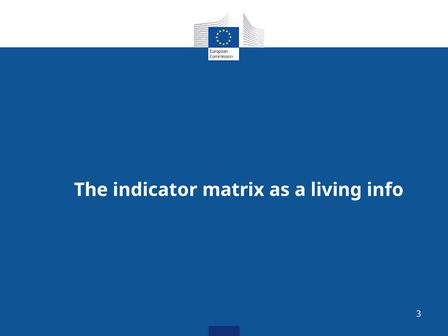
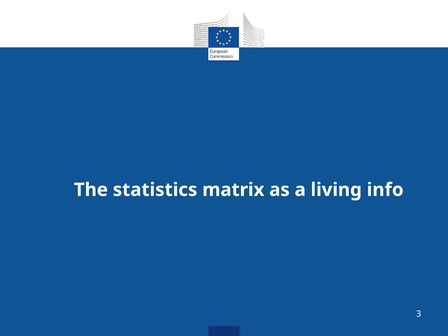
indicator: indicator -> statistics
